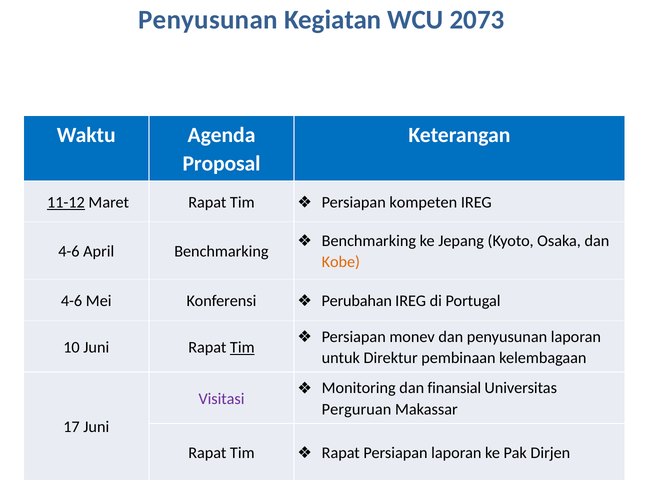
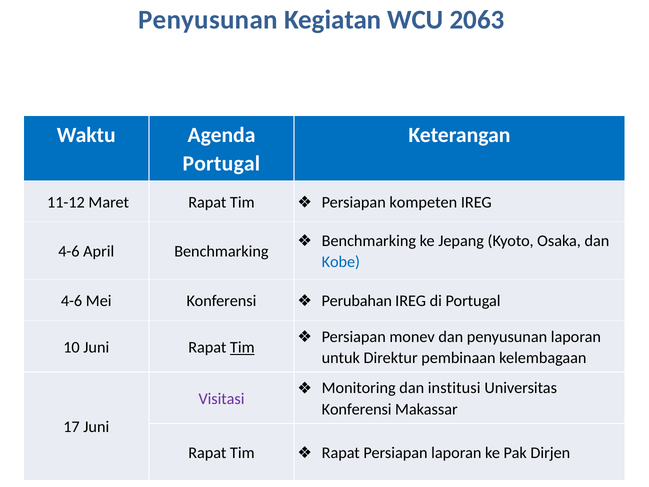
2073: 2073 -> 2063
Proposal at (222, 163): Proposal -> Portugal
11-12 underline: present -> none
Kobe colour: orange -> blue
finansial: finansial -> institusi
Perguruan at (357, 409): Perguruan -> Konferensi
